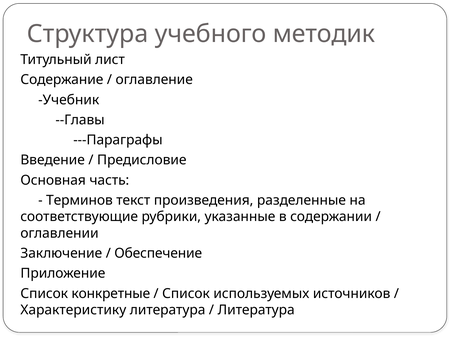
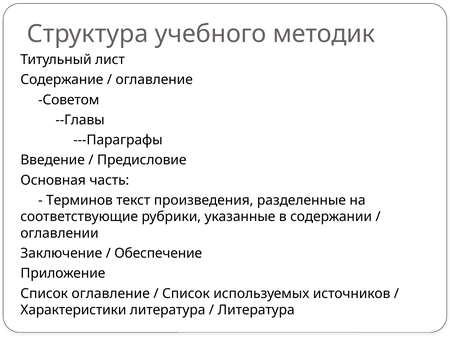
Учебник: Учебник -> Советом
Список конкретные: конкретные -> оглавление
Характеристику: Характеристику -> Характеристики
